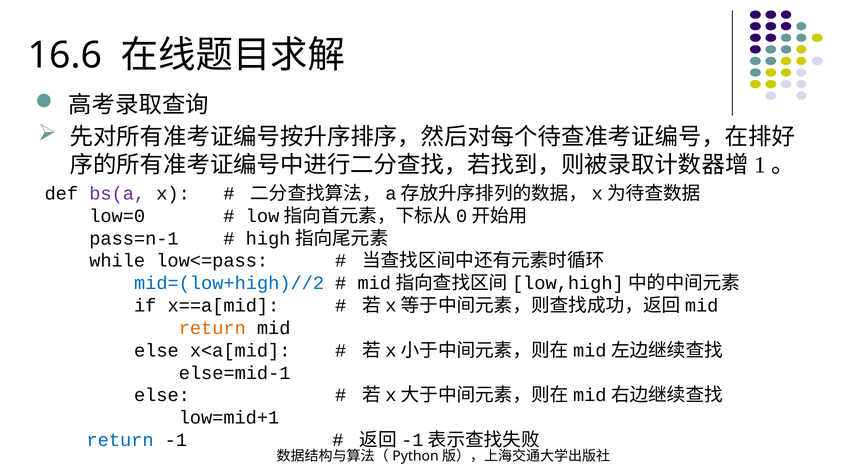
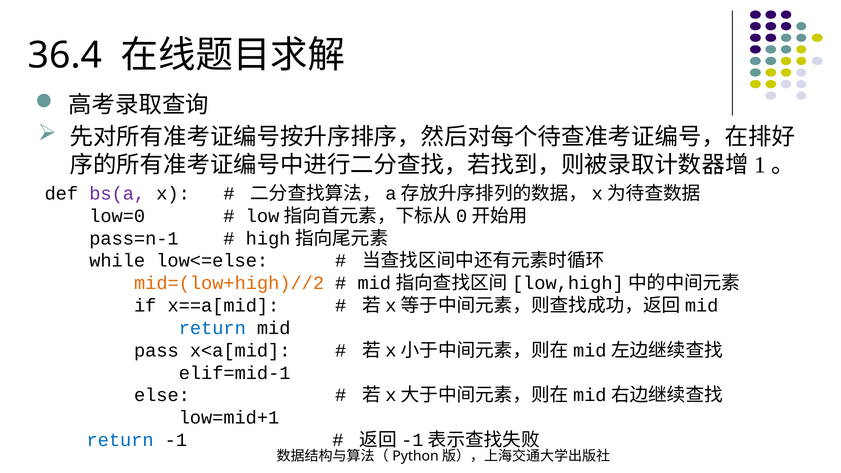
16.6: 16.6 -> 36.4
low<=pass: low<=pass -> low<=else
mid=(low+high)//2 colour: blue -> orange
return at (212, 328) colour: orange -> blue
else at (156, 351): else -> pass
else=mid-1: else=mid-1 -> elif=mid-1
